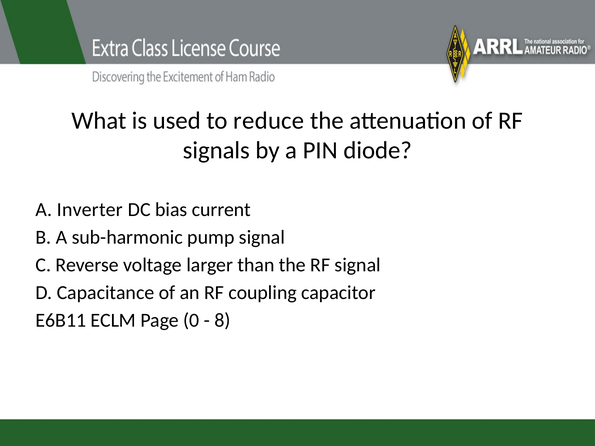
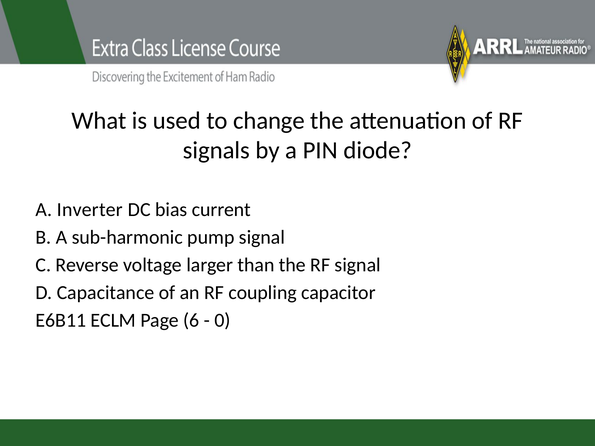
reduce: reduce -> change
0: 0 -> 6
8: 8 -> 0
